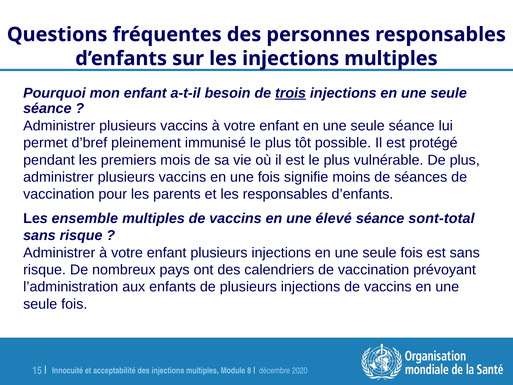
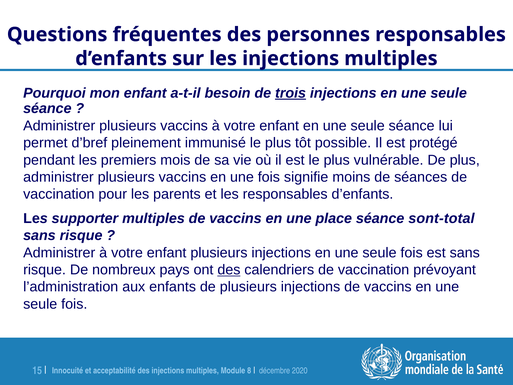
ensemble: ensemble -> supporter
élevé: élevé -> place
des at (229, 270) underline: none -> present
